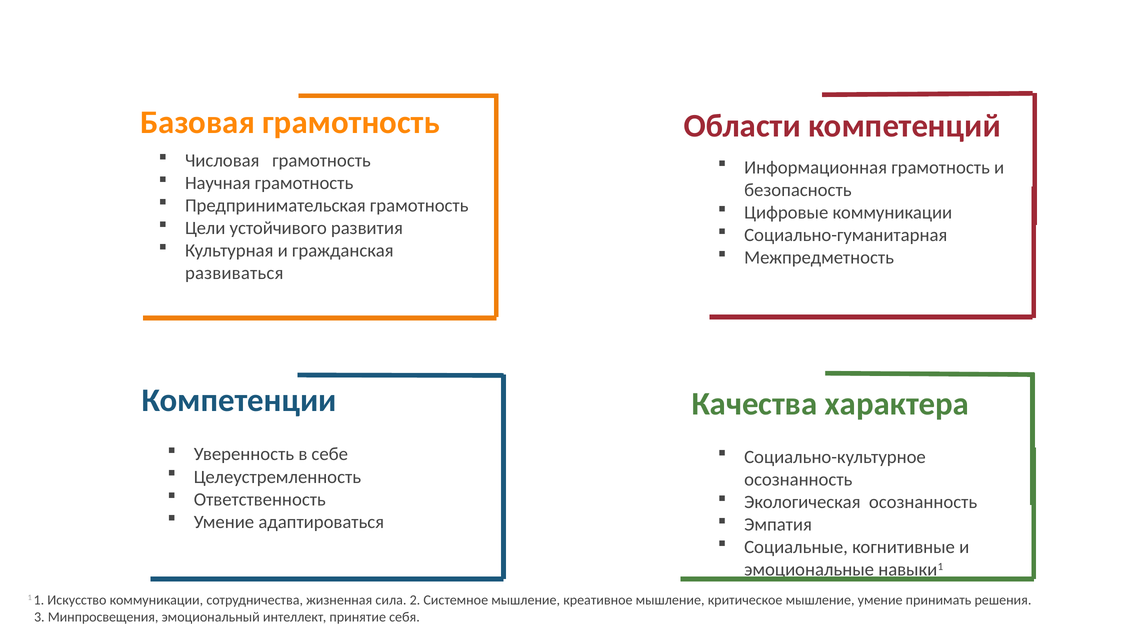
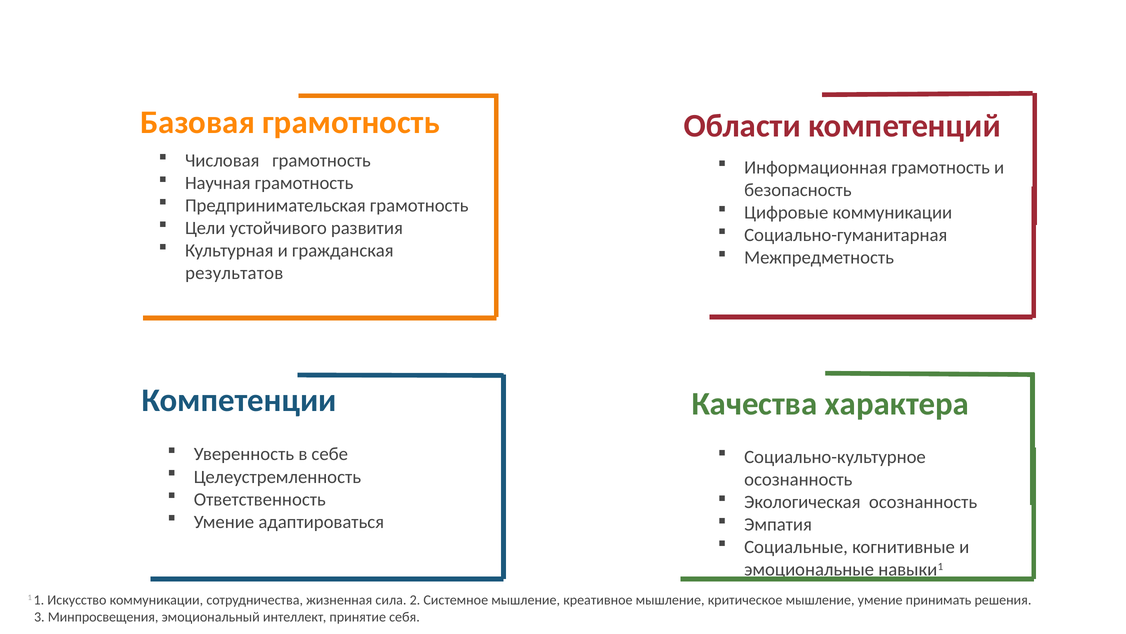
развиваться: развиваться -> результатов
